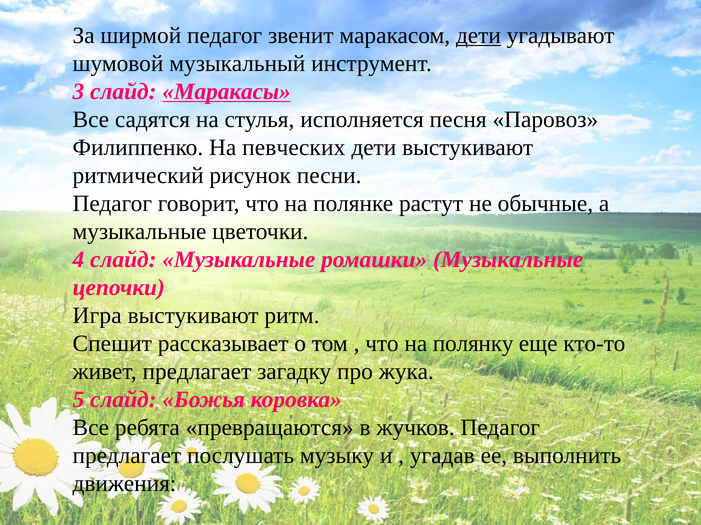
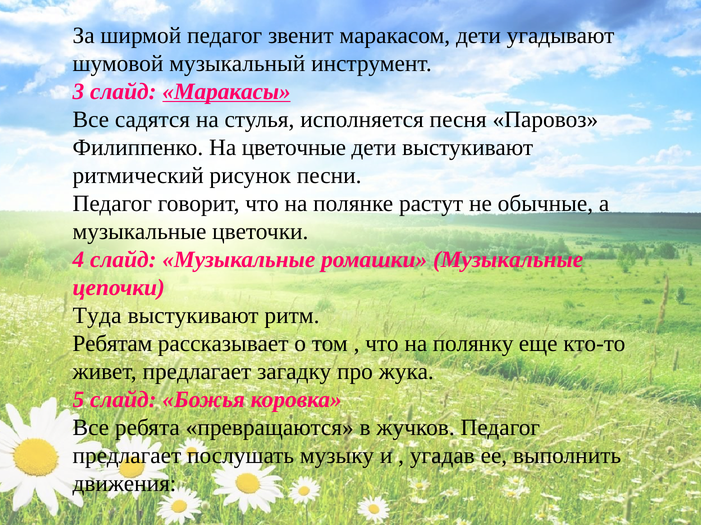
дети at (478, 36) underline: present -> none
певческих: певческих -> цветочные
Игра: Игра -> Туда
Спешит: Спешит -> Ребятам
